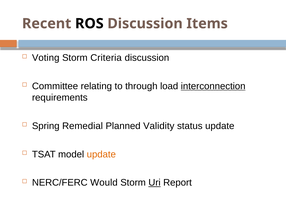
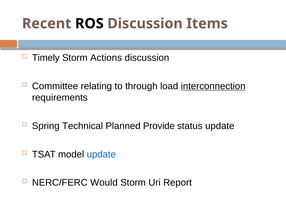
Voting: Voting -> Timely
Criteria: Criteria -> Actions
Remedial: Remedial -> Technical
Validity: Validity -> Provide
update at (101, 155) colour: orange -> blue
Uri underline: present -> none
